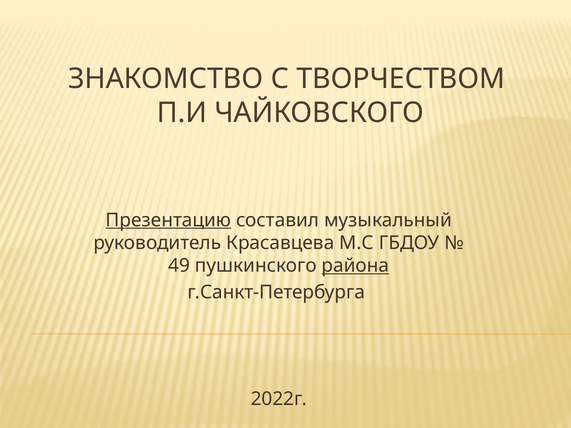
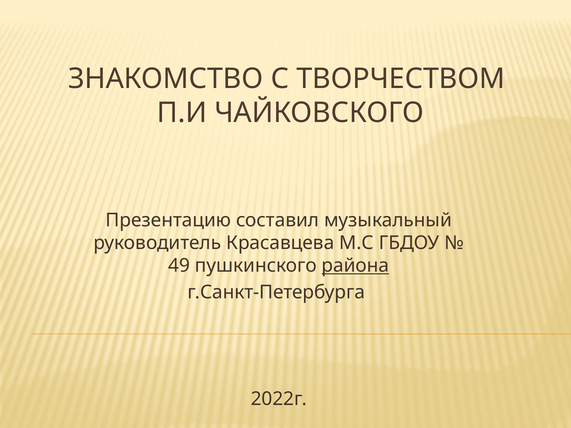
Презентацию underline: present -> none
